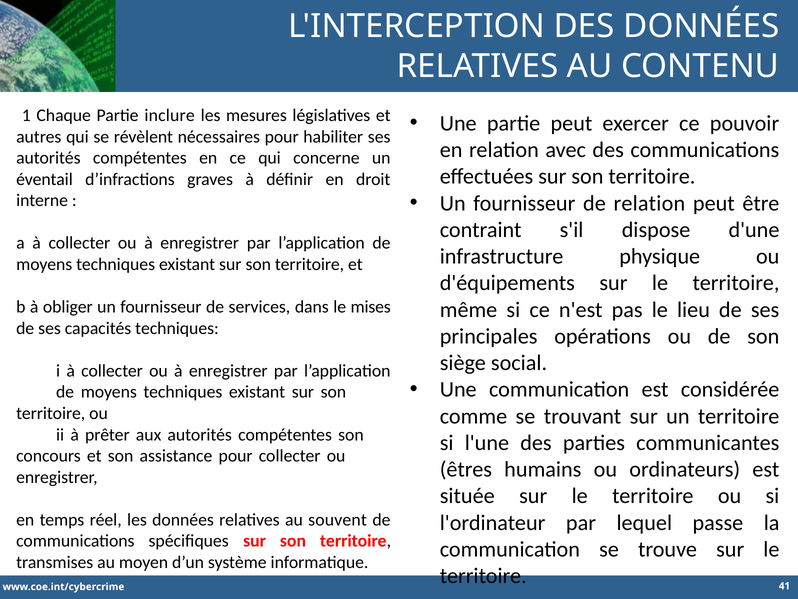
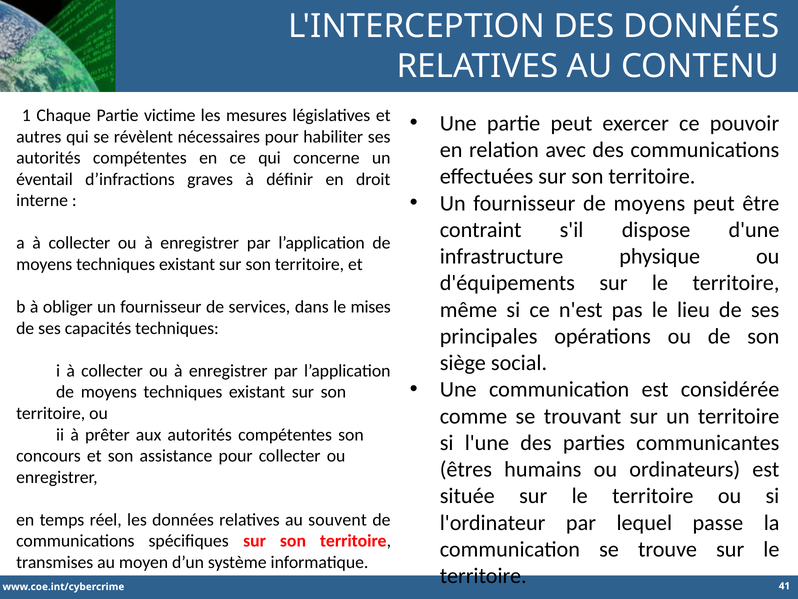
inclure: inclure -> victime
fournisseur de relation: relation -> moyens
